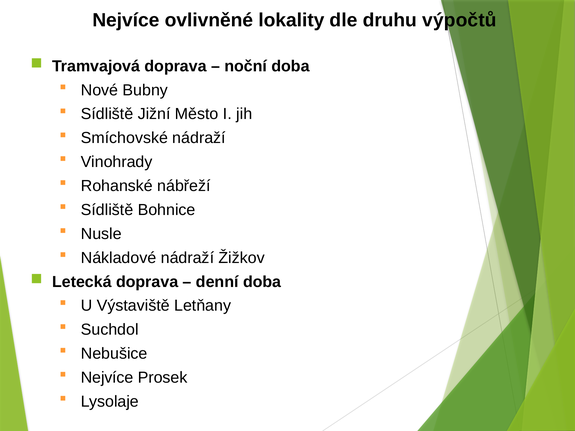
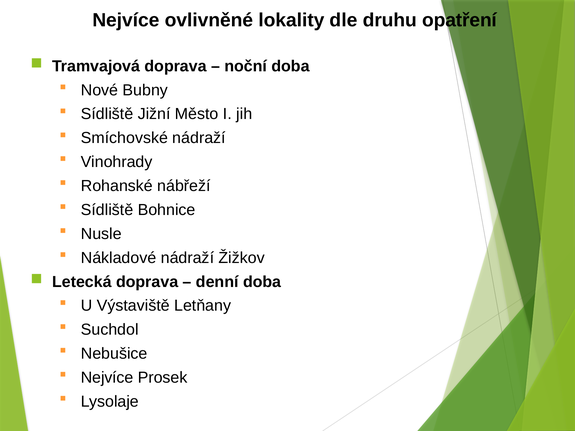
výpočtů: výpočtů -> opatření
